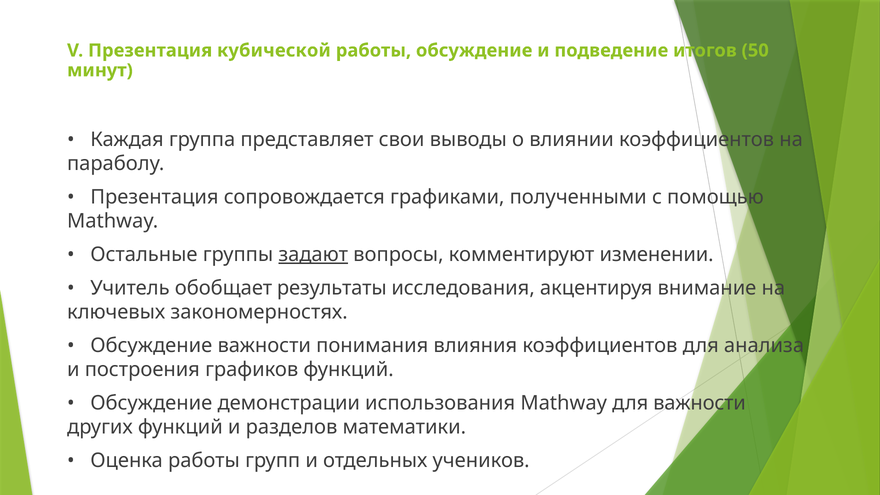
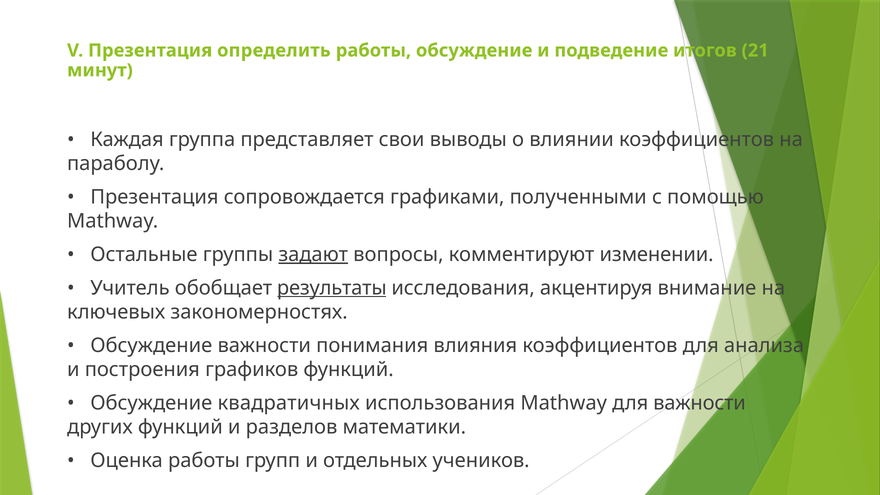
кубической: кубической -> определить
50: 50 -> 21
результаты underline: none -> present
демонстрации: демонстрации -> квадратичных
